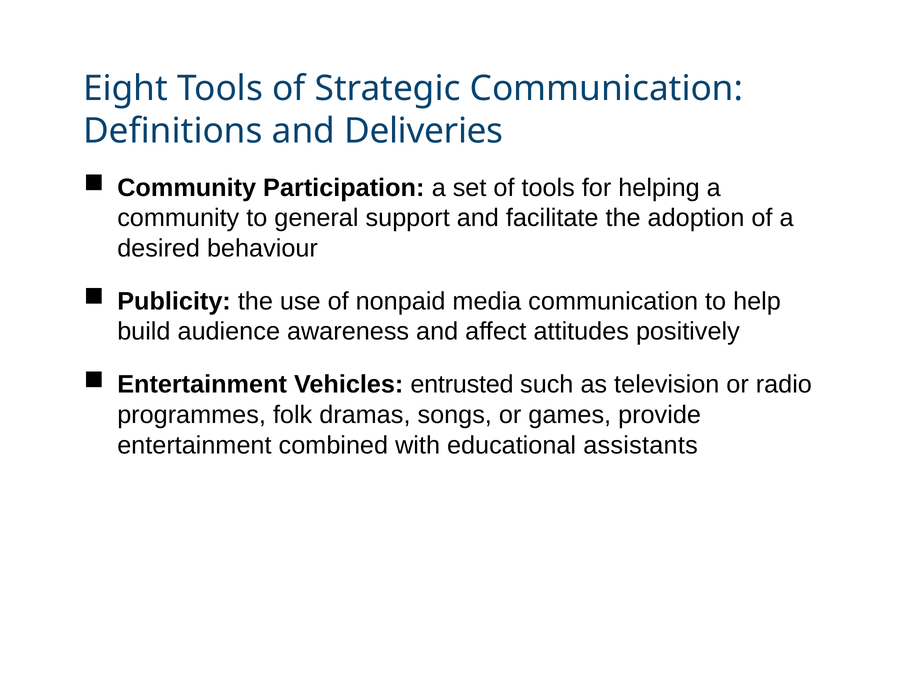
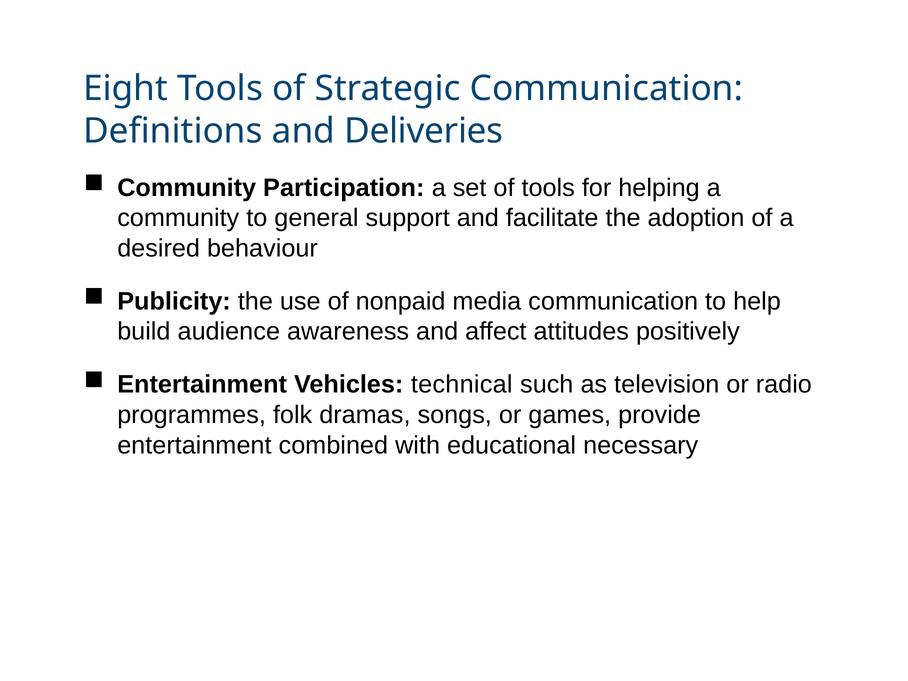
entrusted: entrusted -> technical
assistants: assistants -> necessary
